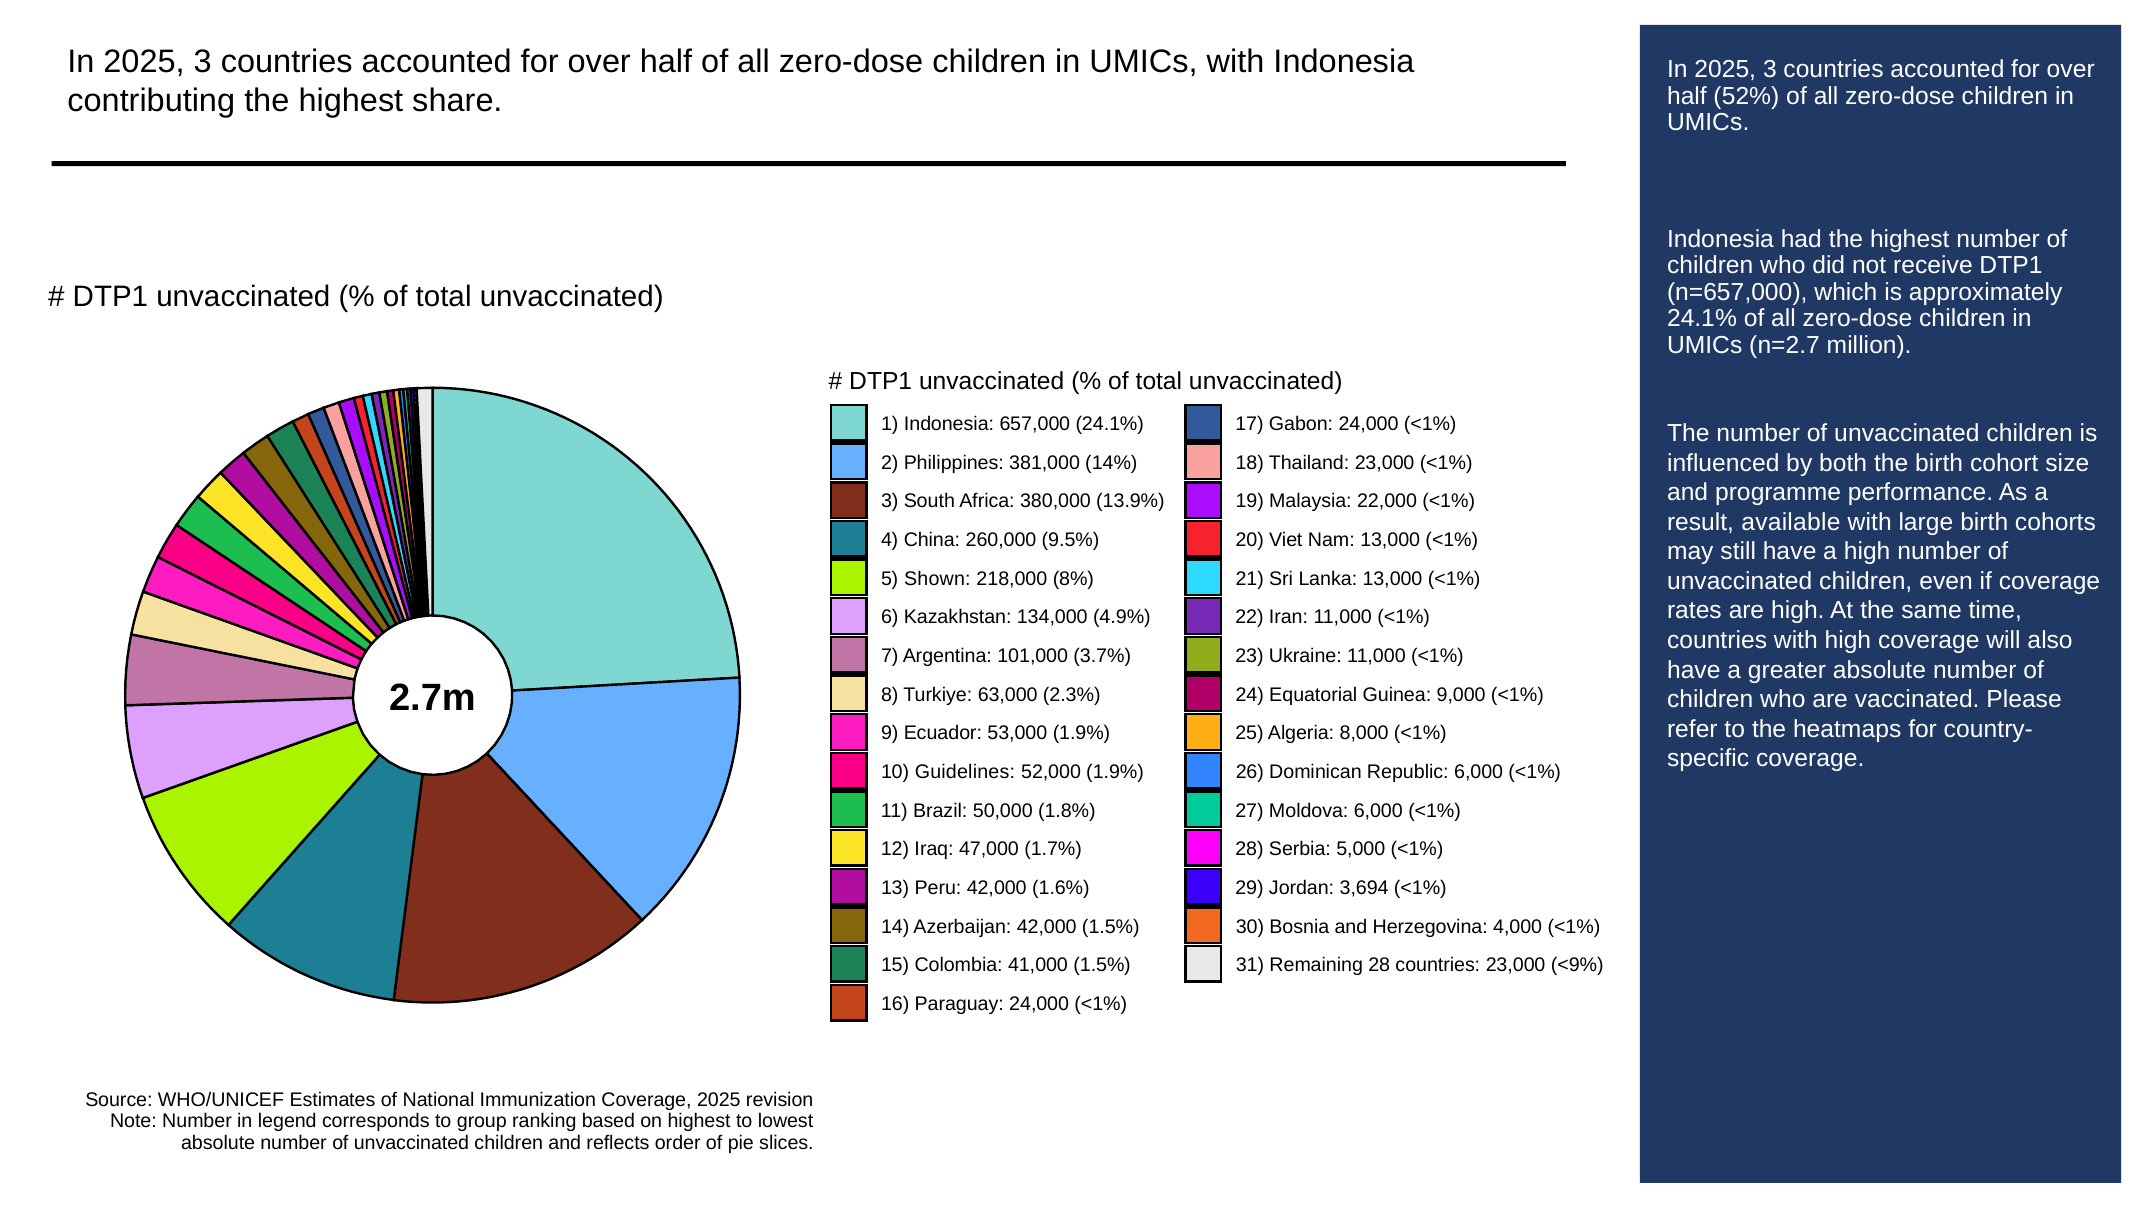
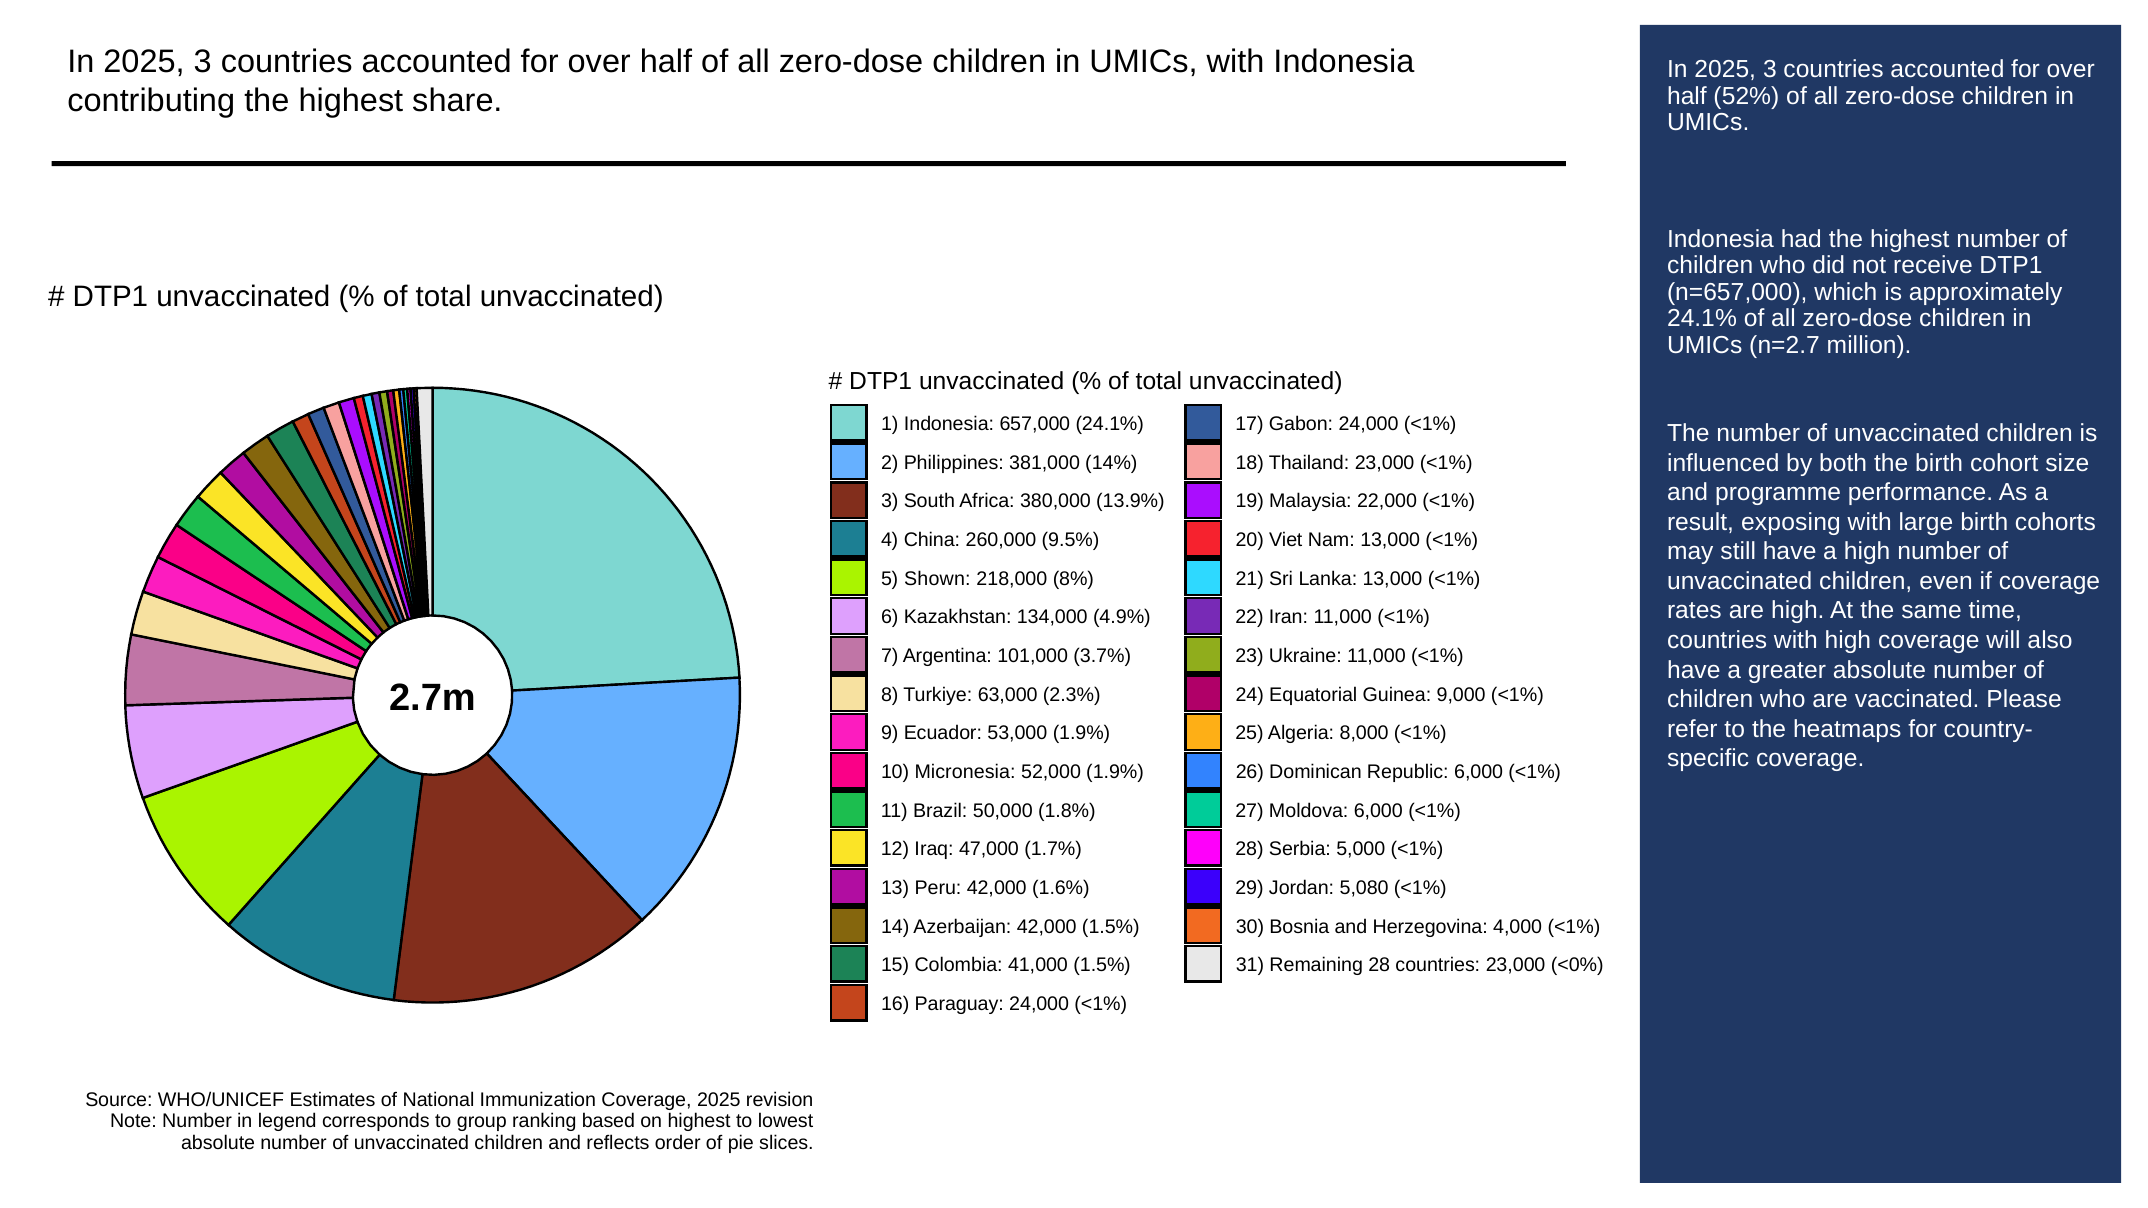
available: available -> exposing
Guidelines: Guidelines -> Micronesia
3,694: 3,694 -> 5,080
<9%: <9% -> <0%
